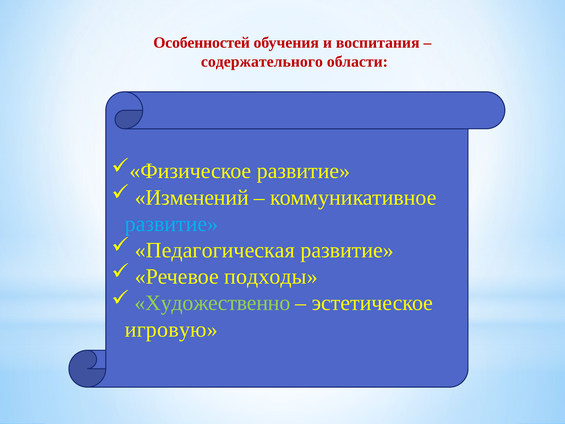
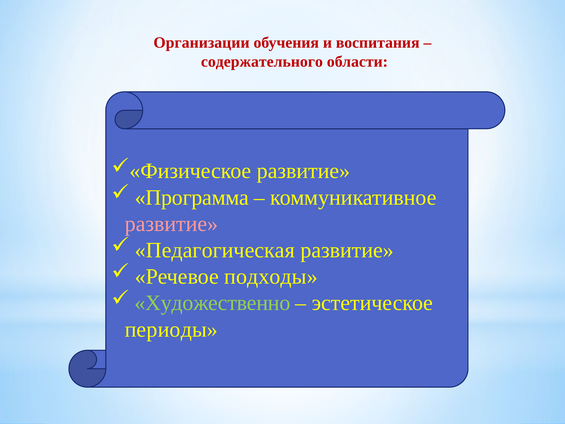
Особенностей: Особенностей -> Организации
Изменений: Изменений -> Программа
развитие at (171, 224) colour: light blue -> pink
игровую: игровую -> периоды
